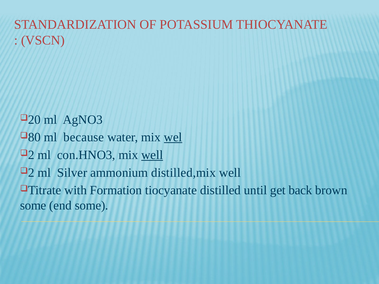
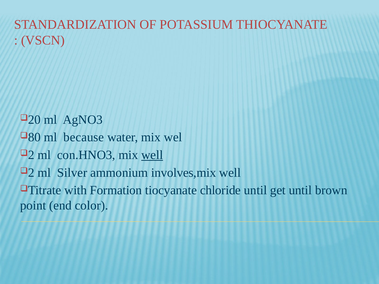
wel underline: present -> none
distilled,mix: distilled,mix -> involves,mix
distilled: distilled -> chloride
get back: back -> until
some at (33, 206): some -> point
end some: some -> color
